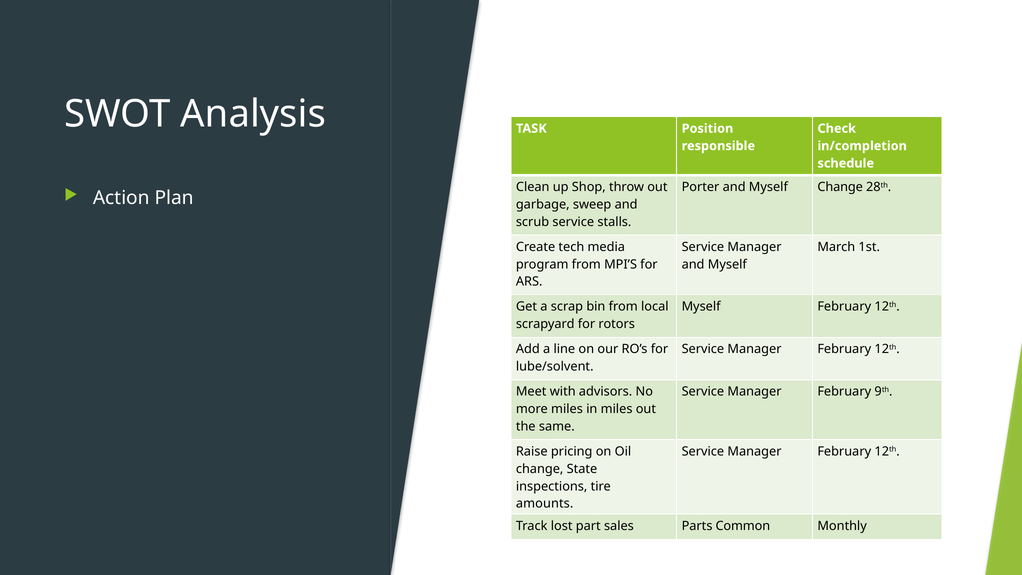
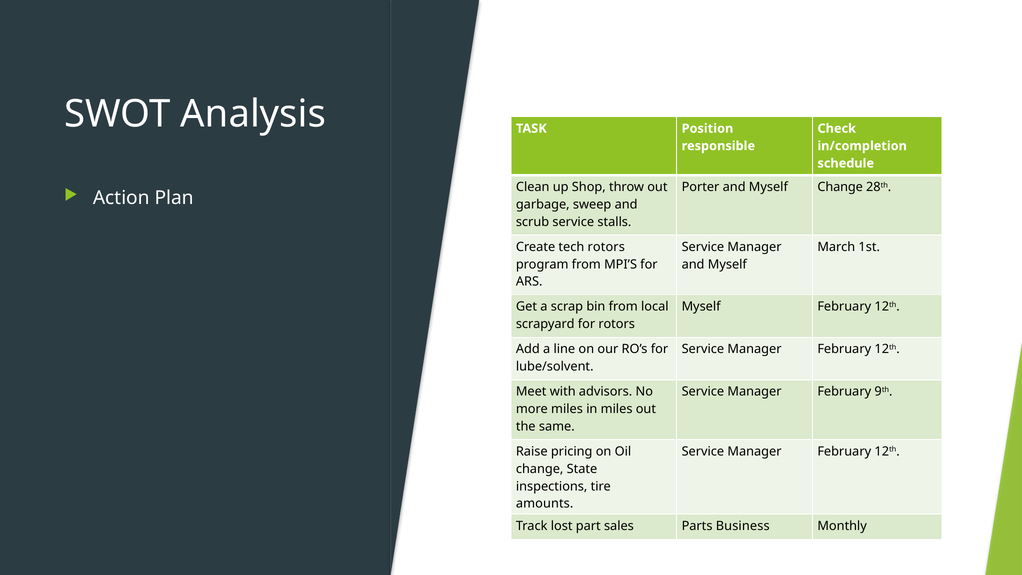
tech media: media -> rotors
Common: Common -> Business
